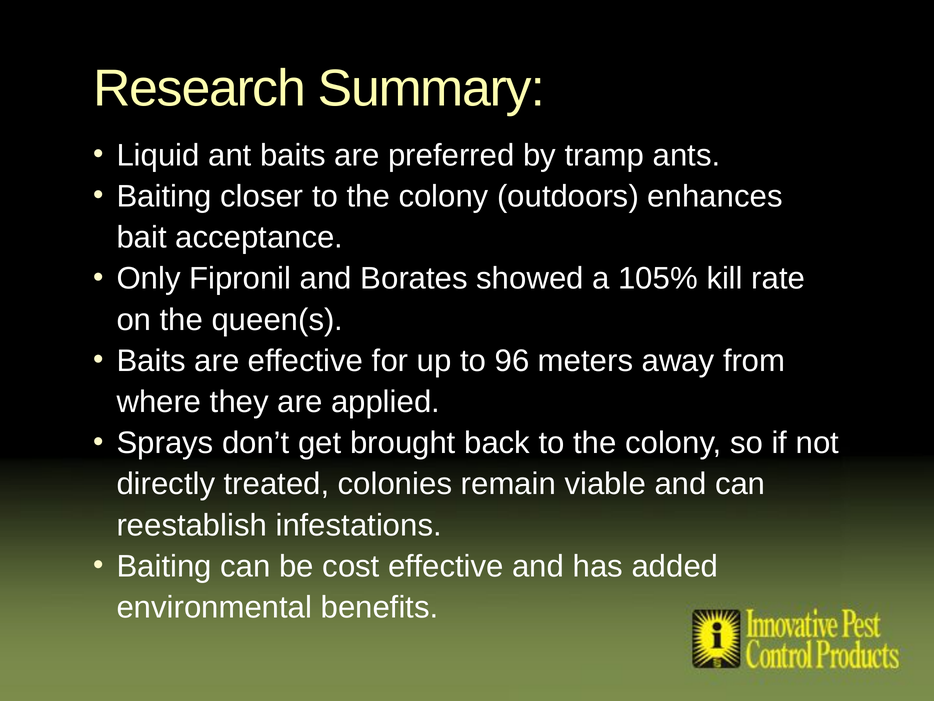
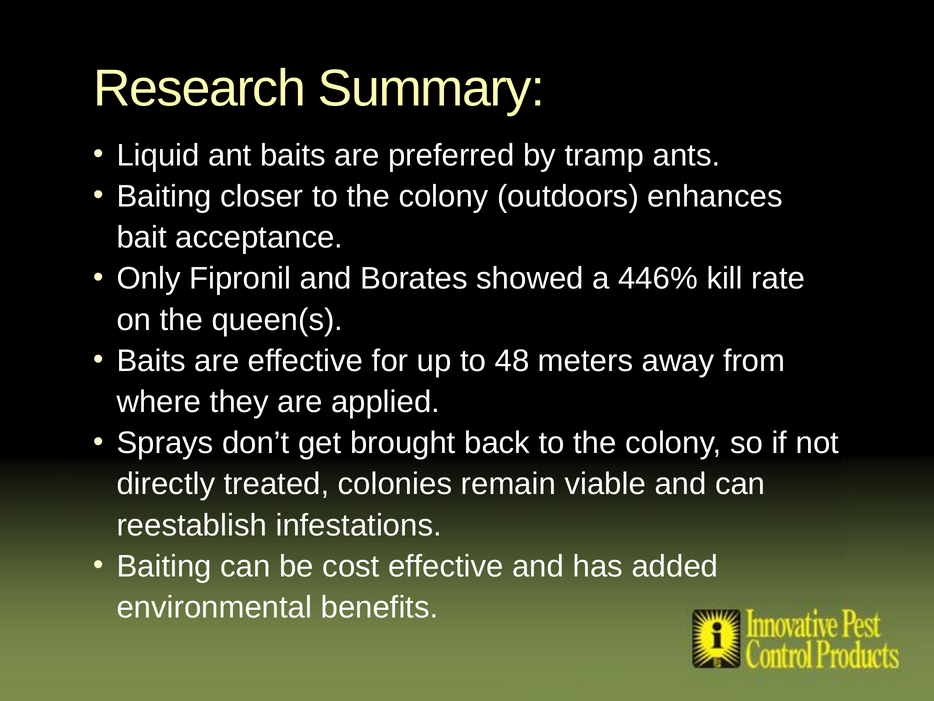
105%: 105% -> 446%
96: 96 -> 48
